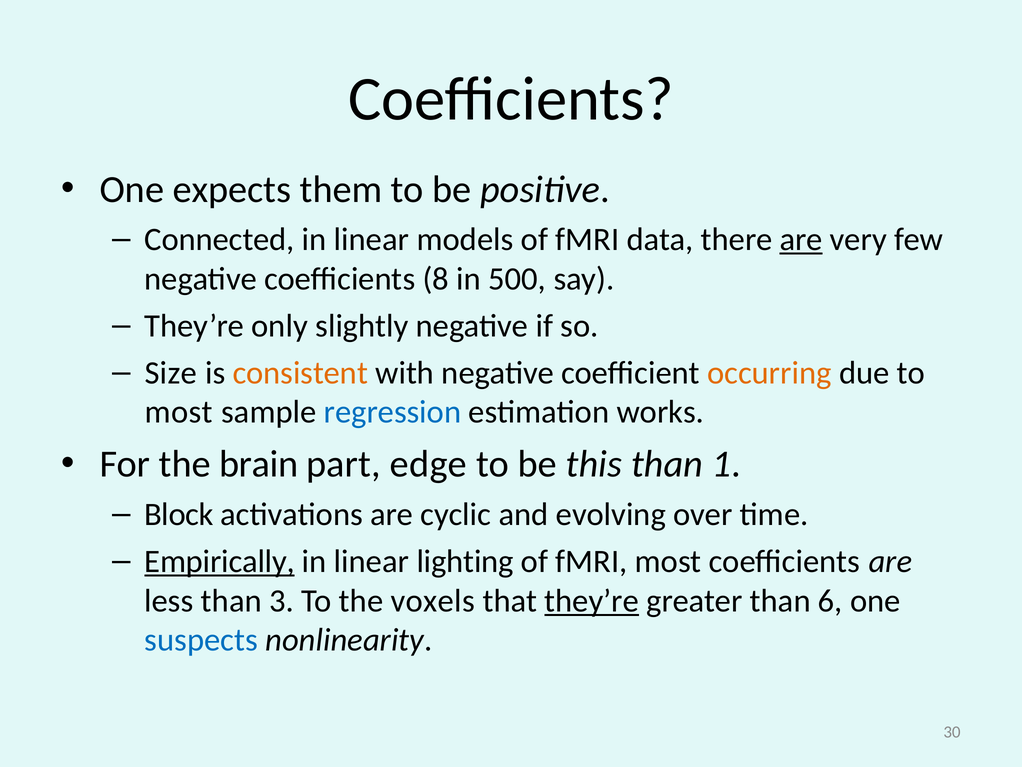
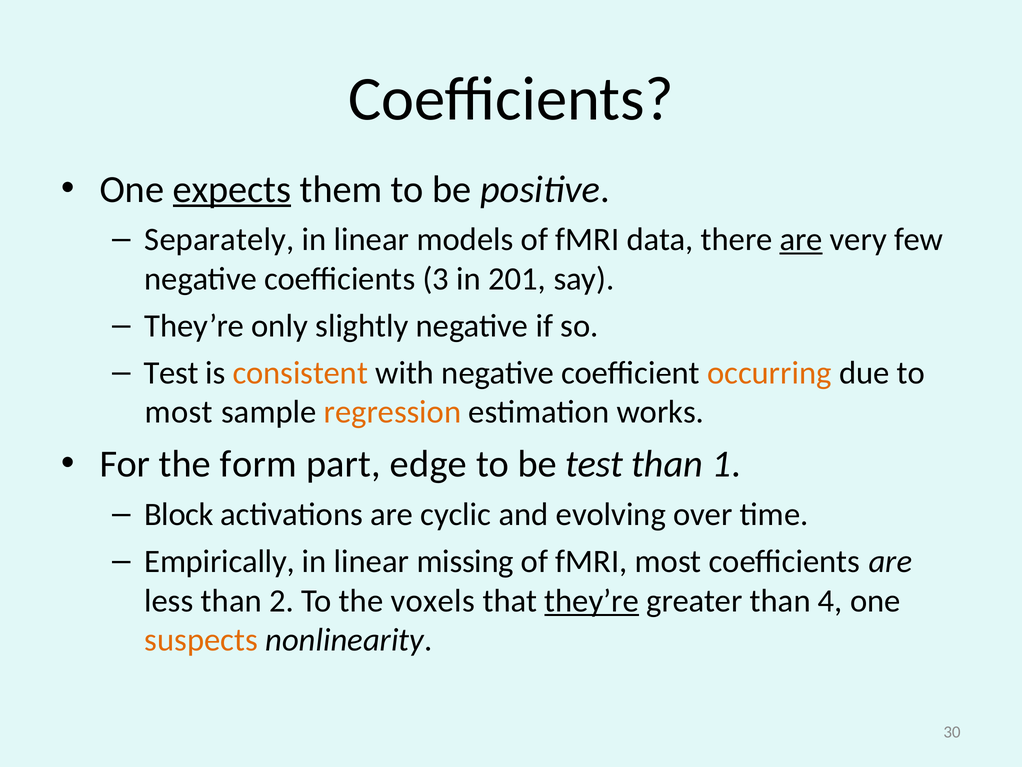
expects underline: none -> present
Connected: Connected -> Separately
8: 8 -> 3
500: 500 -> 201
Size at (171, 373): Size -> Test
regression colour: blue -> orange
brain: brain -> form
be this: this -> test
Empirically underline: present -> none
lighting: lighting -> missing
3: 3 -> 2
6: 6 -> 4
suspects colour: blue -> orange
